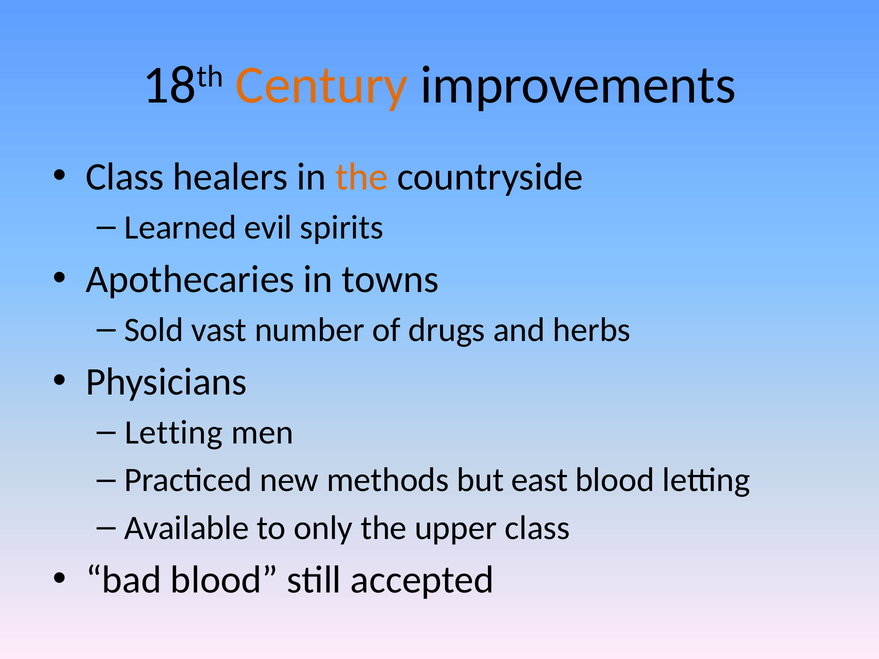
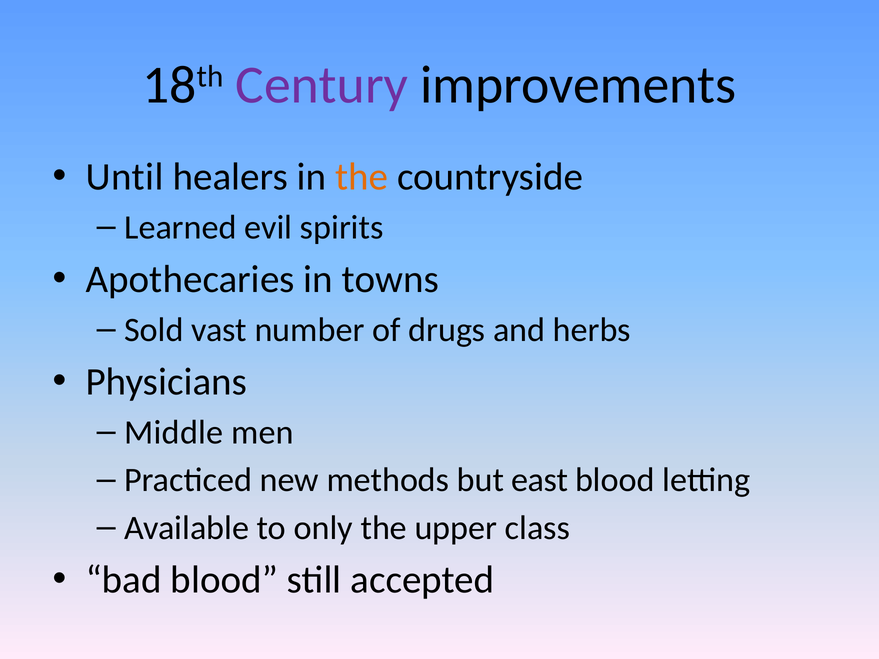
Century colour: orange -> purple
Class at (125, 177): Class -> Until
Letting at (174, 433): Letting -> Middle
